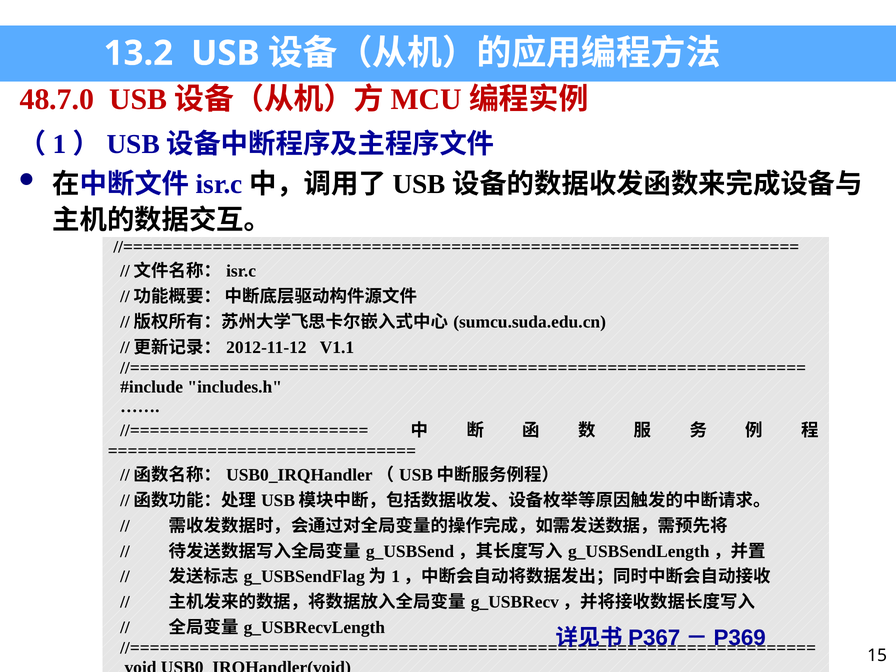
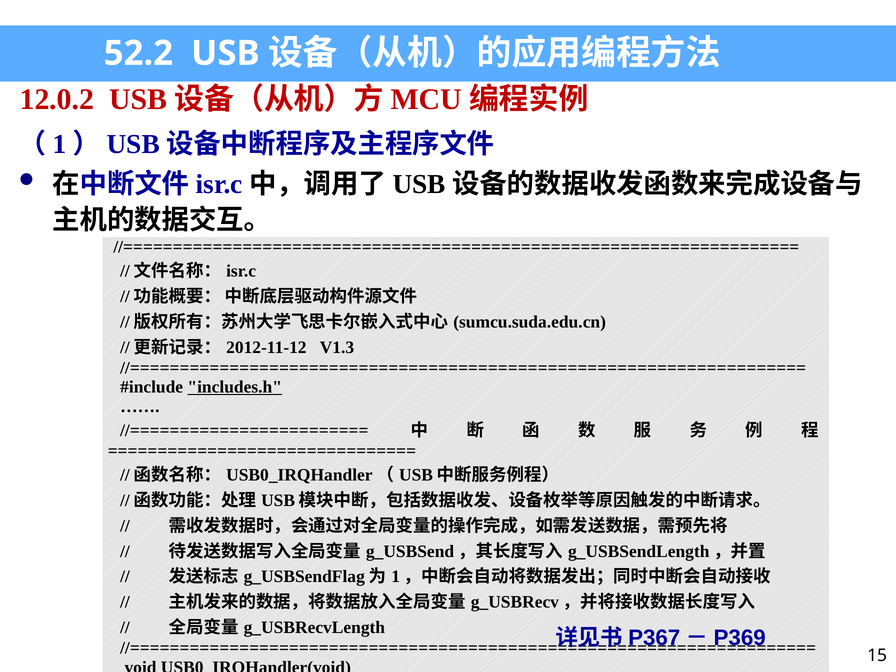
13.2: 13.2 -> 52.2
48.7.0: 48.7.0 -> 12.0.2
V1.1: V1.1 -> V1.3
includes.h underline: none -> present
